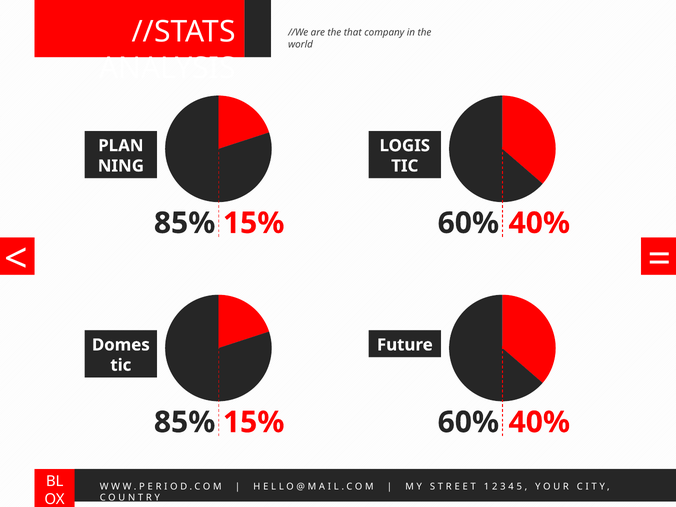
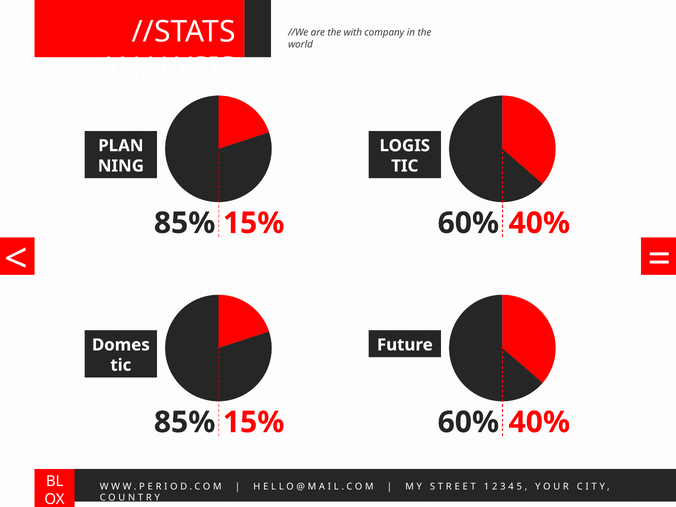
that: that -> with
